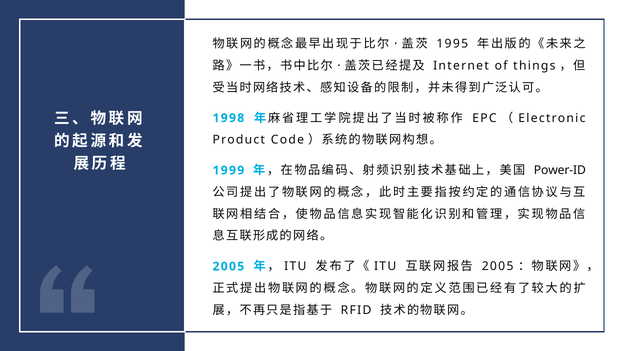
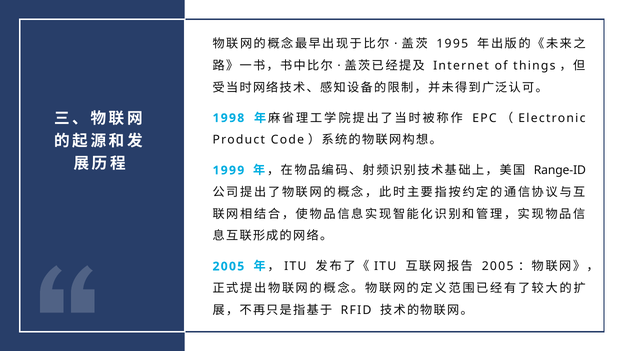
Power-ID: Power-ID -> Range-ID
